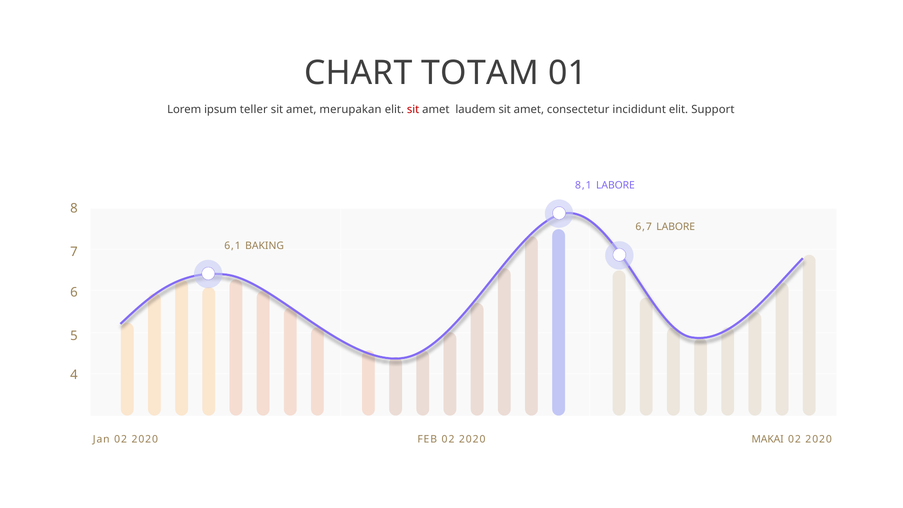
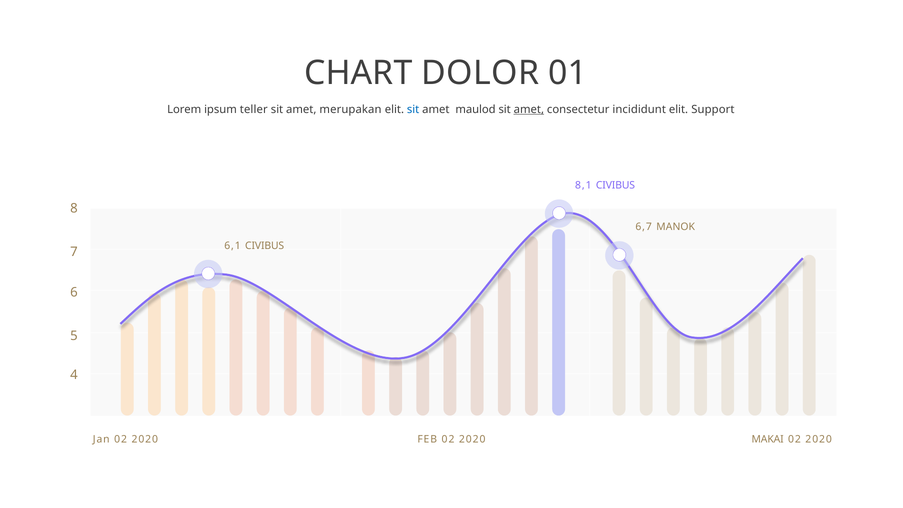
TOTAM: TOTAM -> DOLOR
sit at (413, 109) colour: red -> blue
laudem: laudem -> maulod
amet at (529, 109) underline: none -> present
8,1 LABORE: LABORE -> CIVIBUS
6,7 LABORE: LABORE -> MANOK
6,1 BAKING: BAKING -> CIVIBUS
